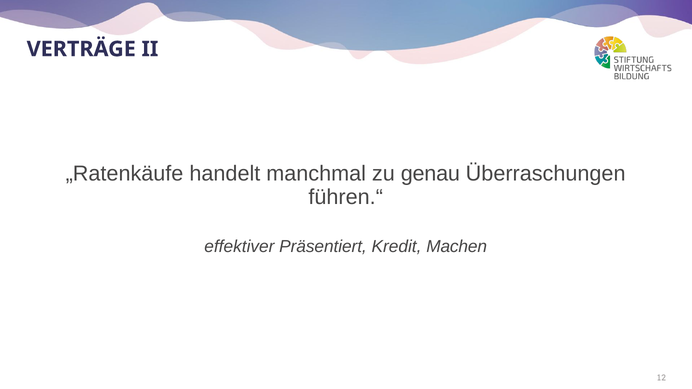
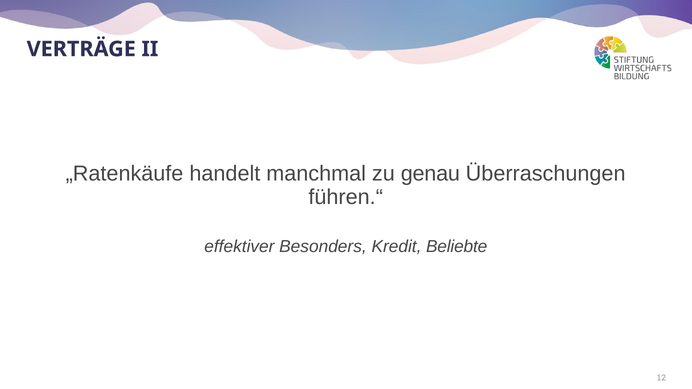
Präsentiert: Präsentiert -> Besonders
Machen: Machen -> Beliebte
